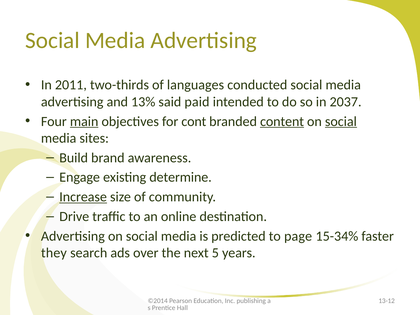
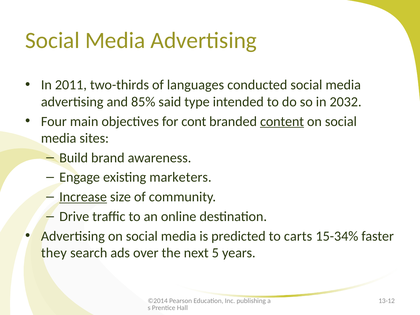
13%: 13% -> 85%
paid: paid -> type
2037: 2037 -> 2032
main underline: present -> none
social at (341, 121) underline: present -> none
determine: determine -> marketers
page: page -> carts
